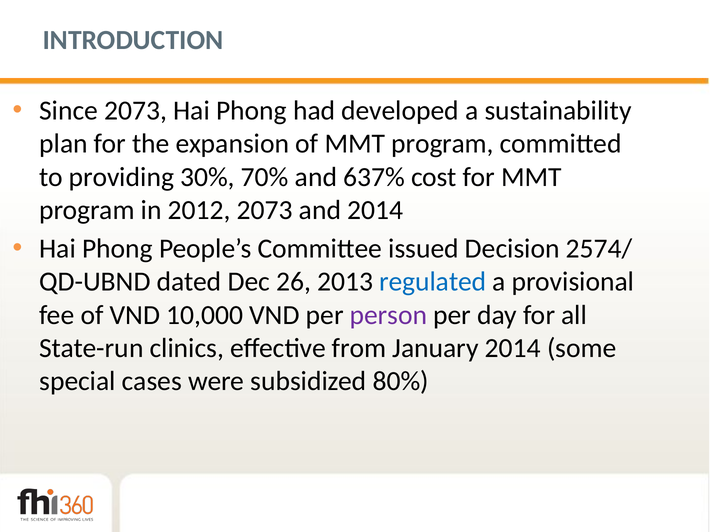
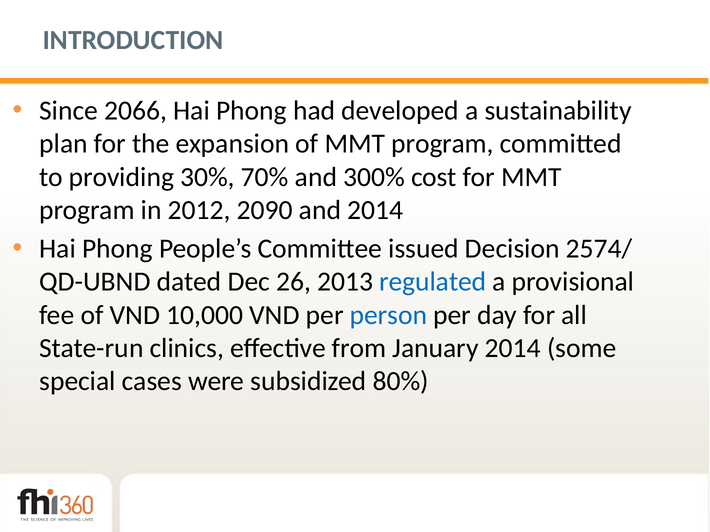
Since 2073: 2073 -> 2066
637%: 637% -> 300%
2012 2073: 2073 -> 2090
person colour: purple -> blue
